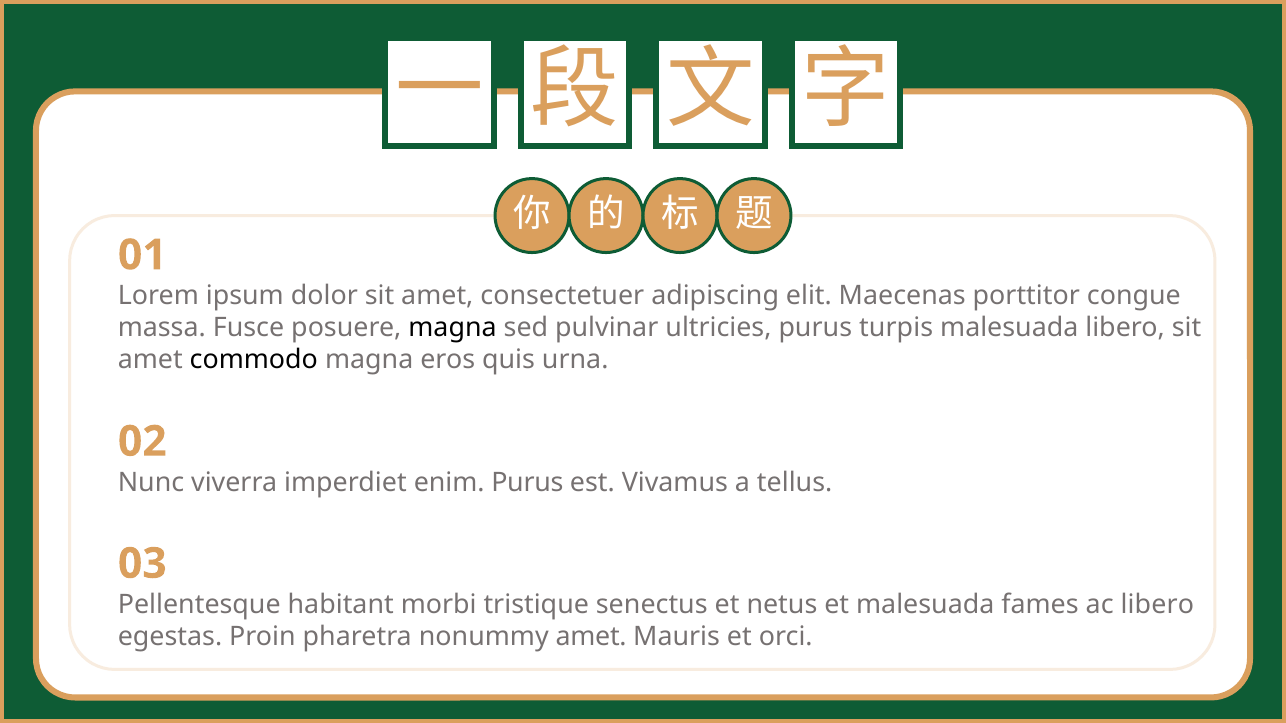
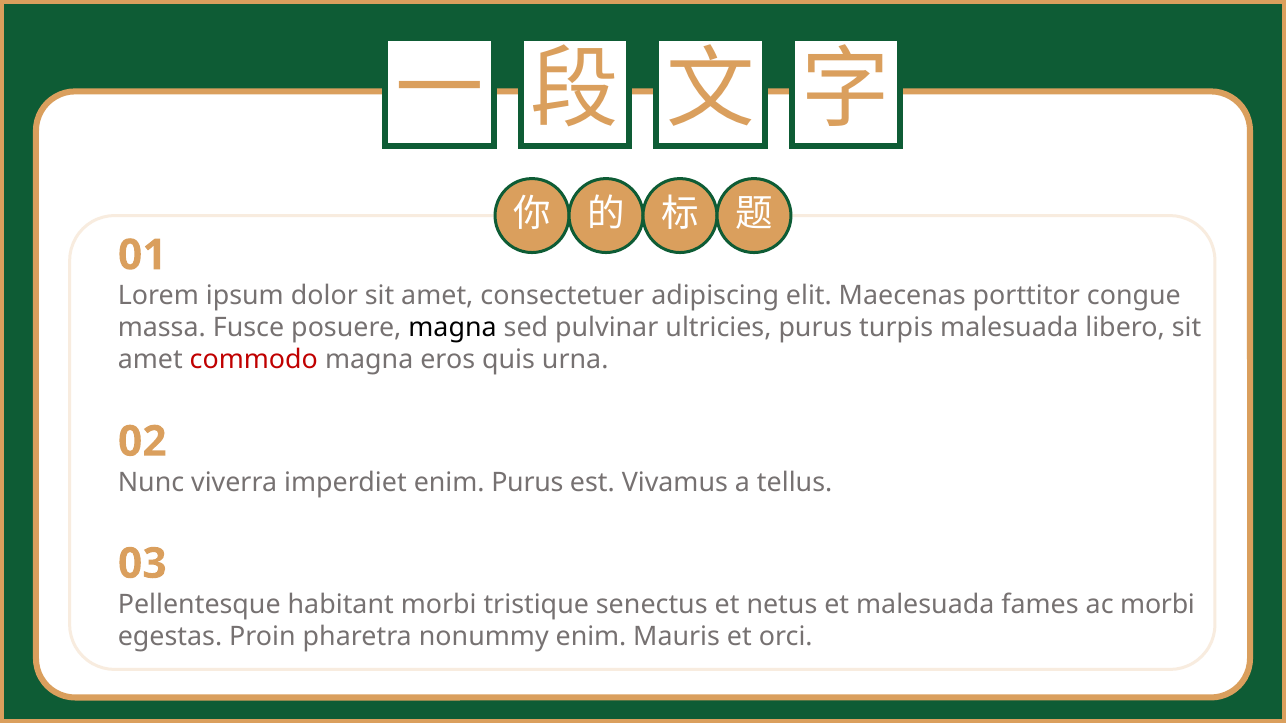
commodo colour: black -> red
ac libero: libero -> morbi
nonummy amet: amet -> enim
